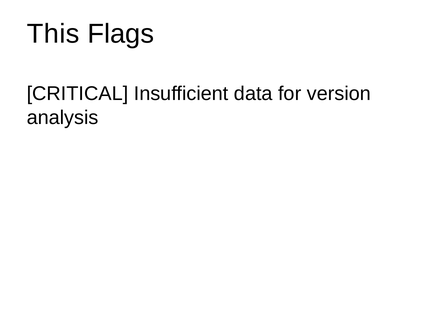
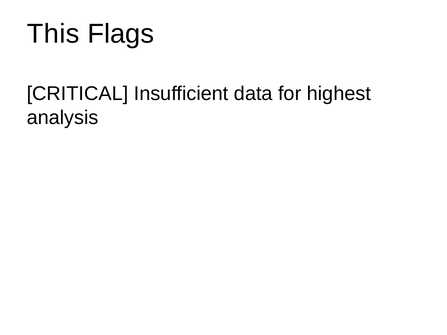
version: version -> highest
